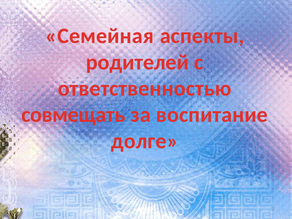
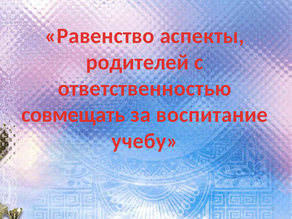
Семейная: Семейная -> Равенство
долге: долге -> учебу
